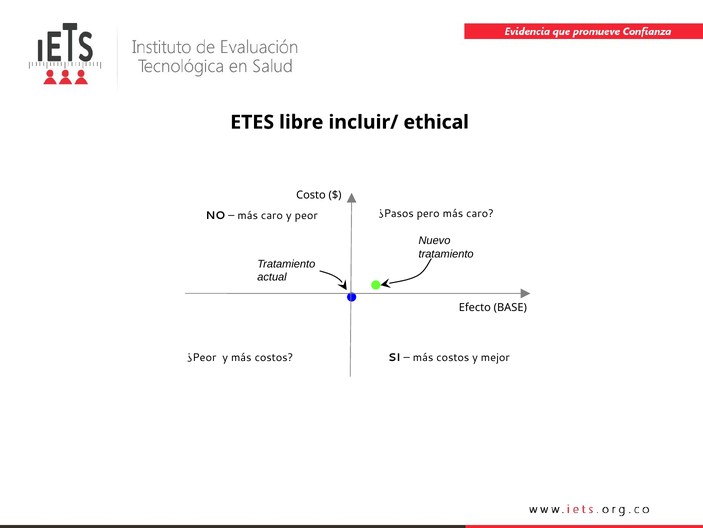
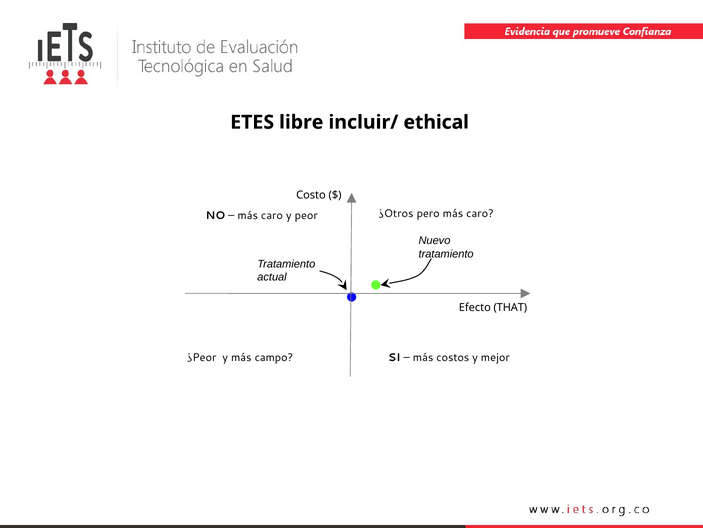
¿Pasos: ¿Pasos -> ¿Otros
BASE: BASE -> THAT
y más costos: costos -> campo
